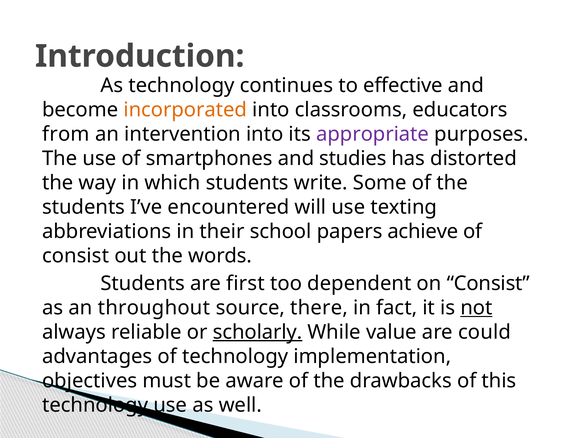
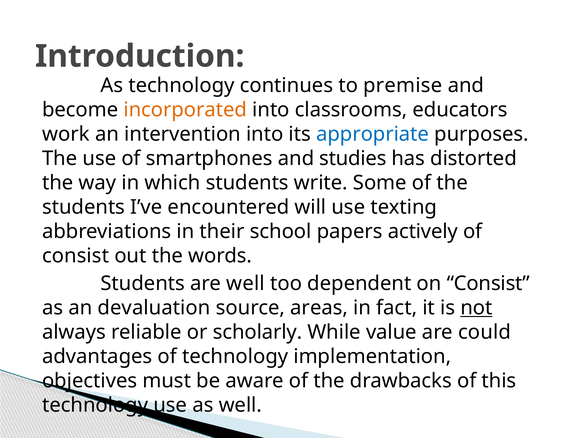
effective: effective -> premise
from: from -> work
appropriate colour: purple -> blue
achieve: achieve -> actively
are first: first -> well
throughout: throughout -> devaluation
there: there -> areas
scholarly underline: present -> none
